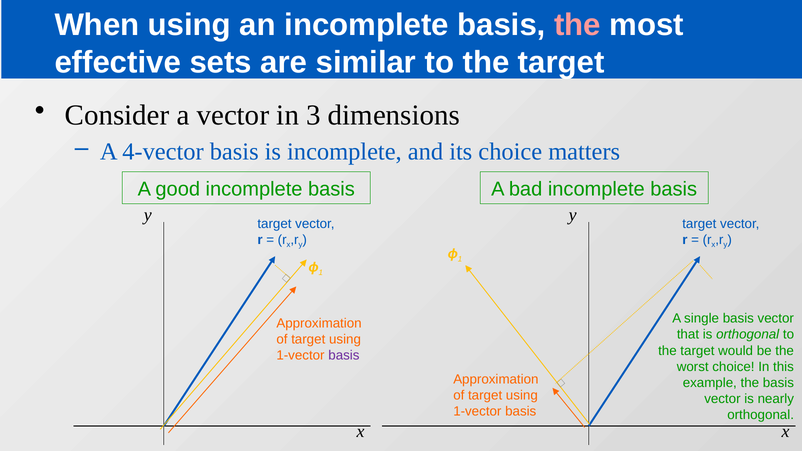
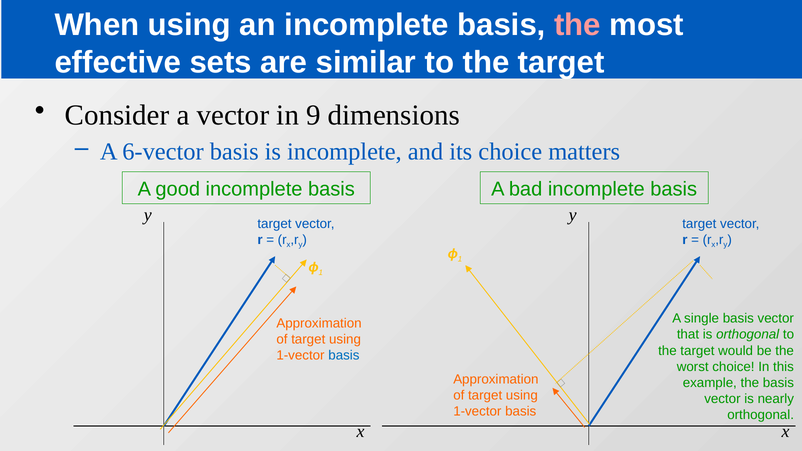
3: 3 -> 9
4-vector: 4-vector -> 6-vector
basis at (344, 355) colour: purple -> blue
